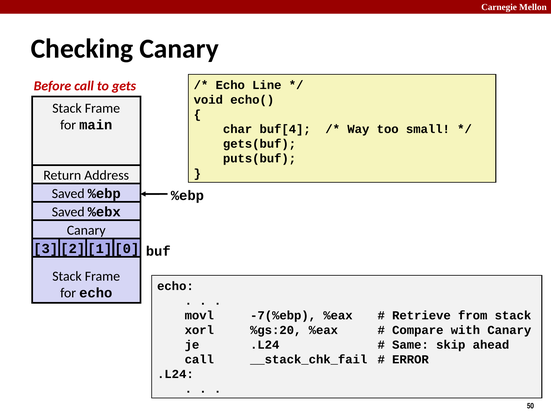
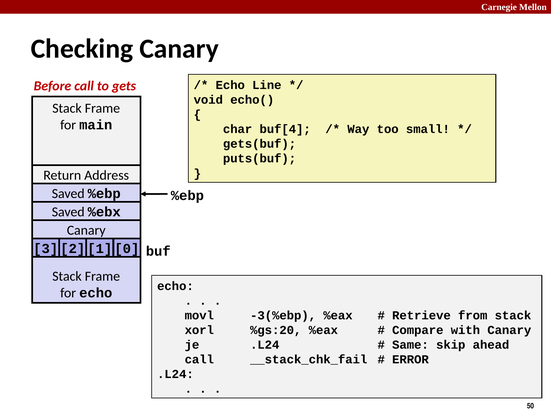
-7(%ebp: -7(%ebp -> -3(%ebp
